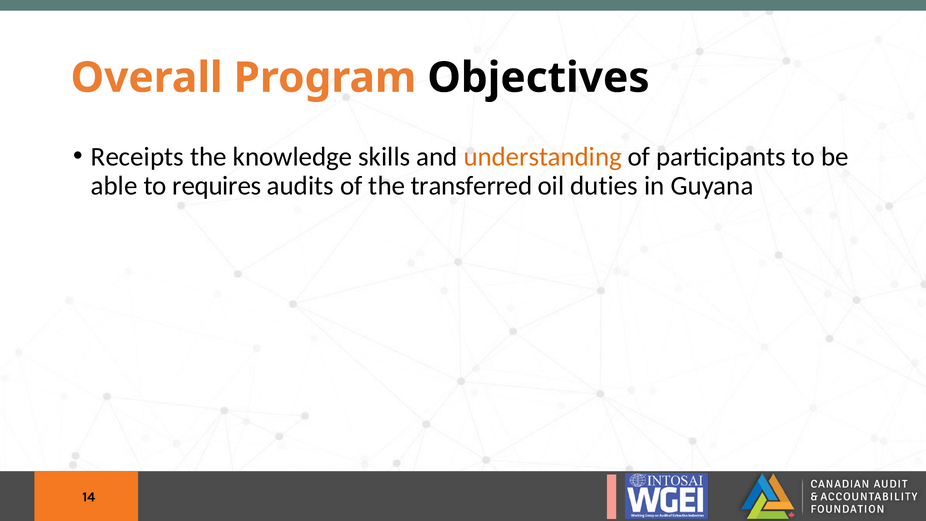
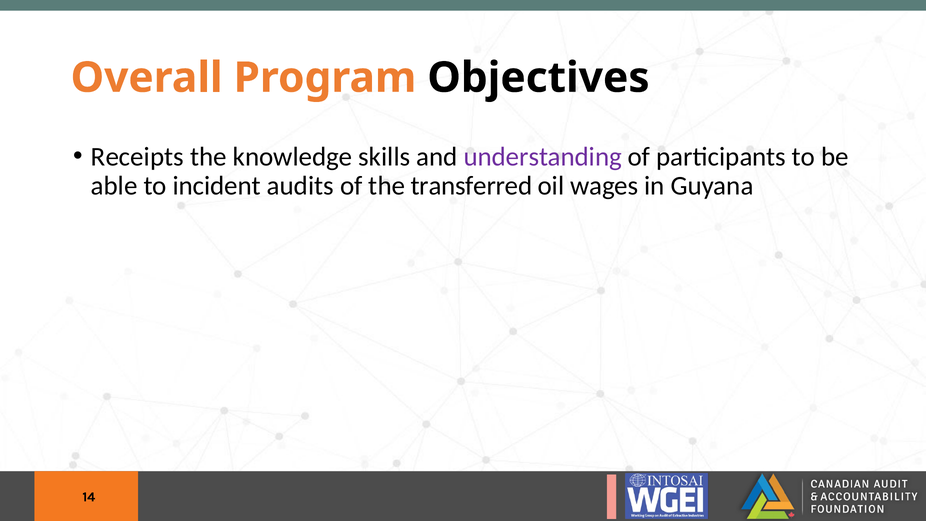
understanding colour: orange -> purple
requires: requires -> incident
duties: duties -> wages
